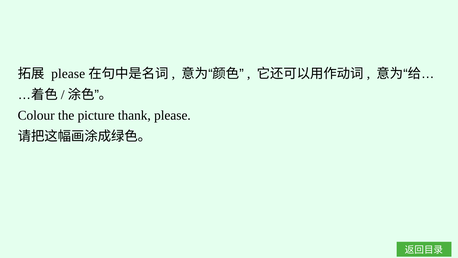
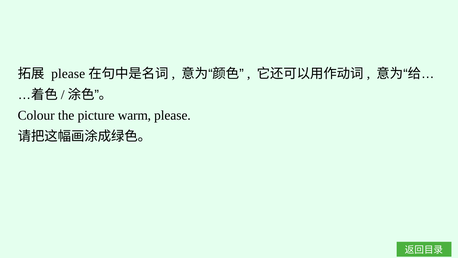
thank: thank -> warm
